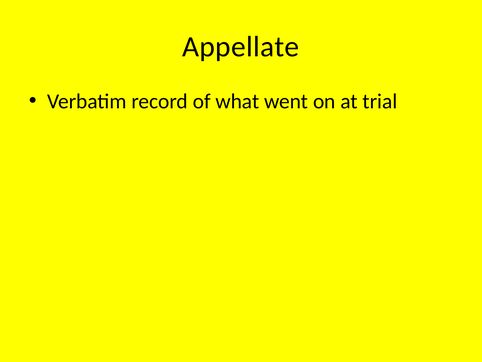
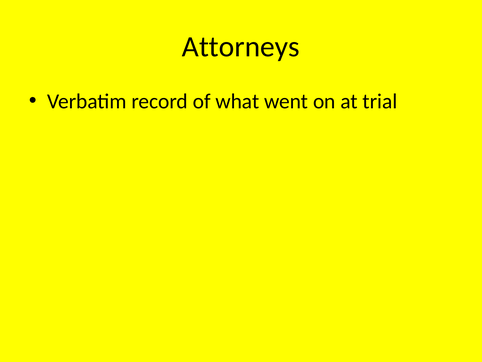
Appellate: Appellate -> Attorneys
